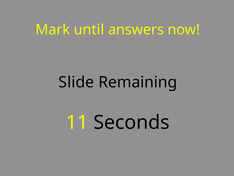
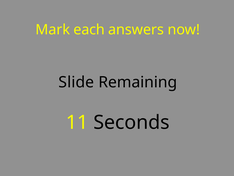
until: until -> each
